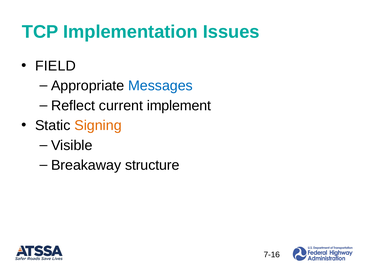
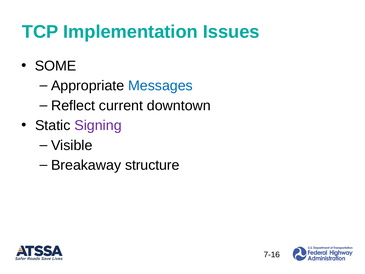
FIELD: FIELD -> SOME
implement: implement -> downtown
Signing colour: orange -> purple
